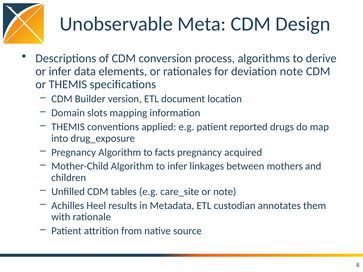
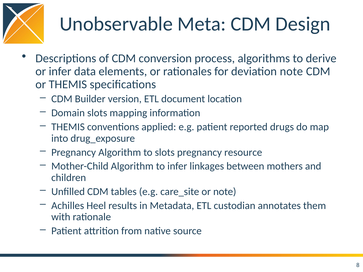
to facts: facts -> slots
acquired: acquired -> resource
